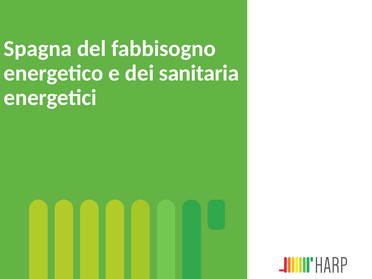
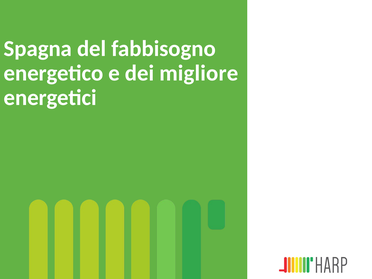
sanitaria: sanitaria -> migliore
